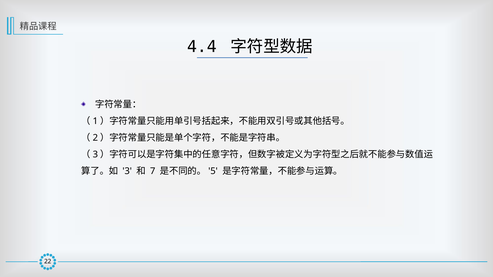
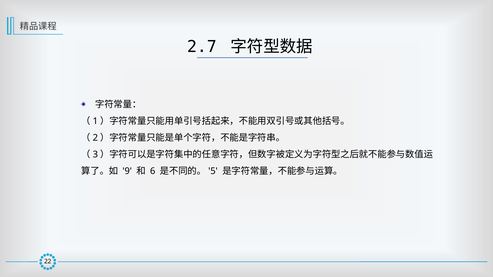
4.4: 4.4 -> 2.7
3: 3 -> 9
7: 7 -> 6
